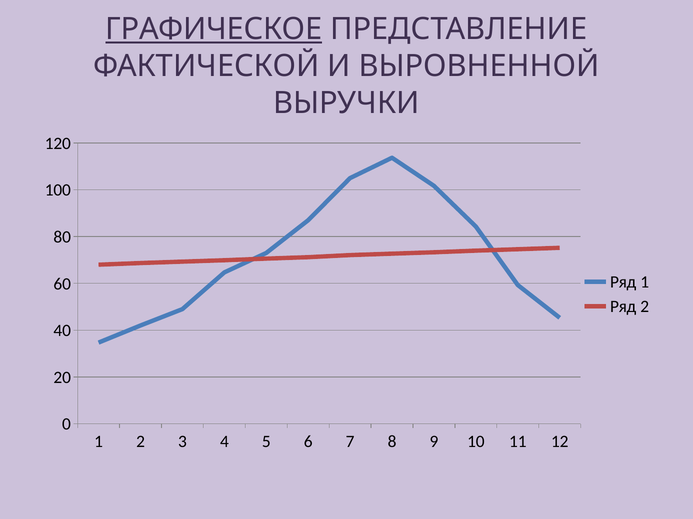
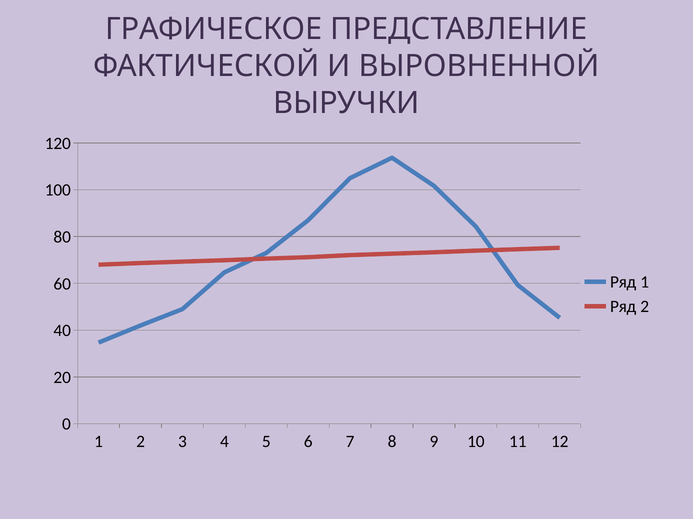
ГРАФИЧЕСКОЕ underline: present -> none
